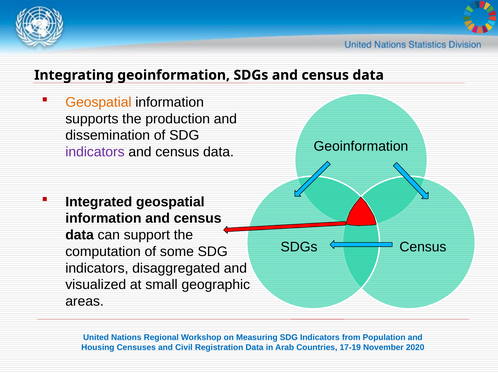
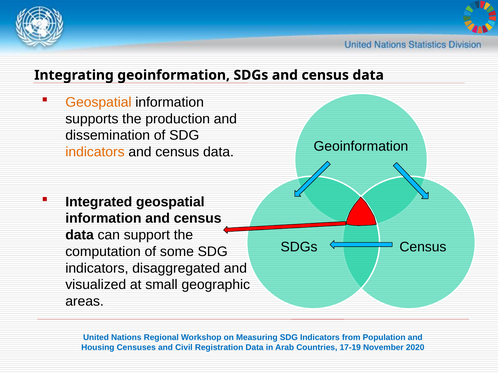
indicators at (95, 152) colour: purple -> orange
